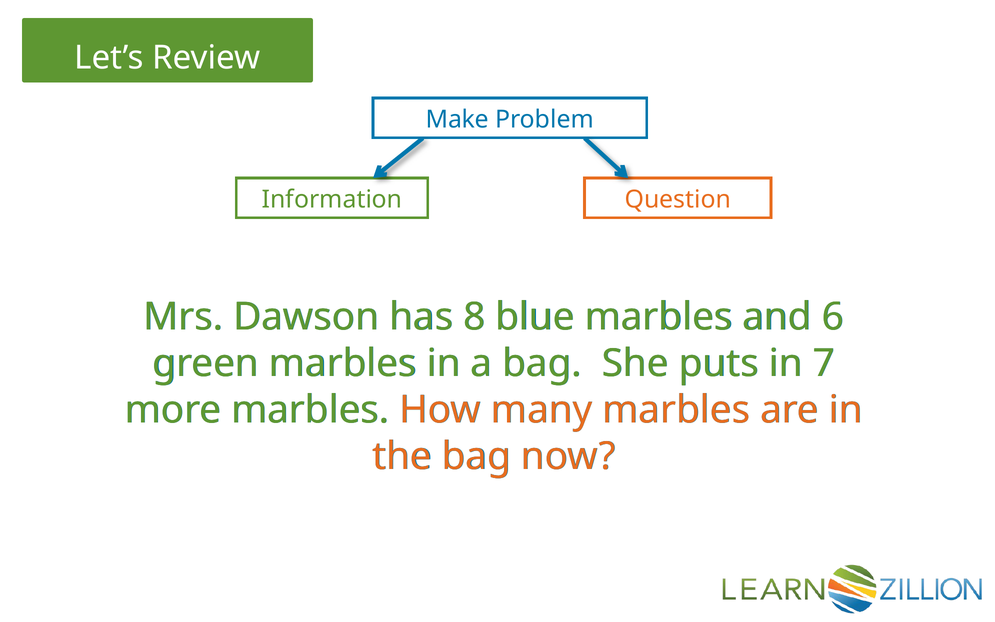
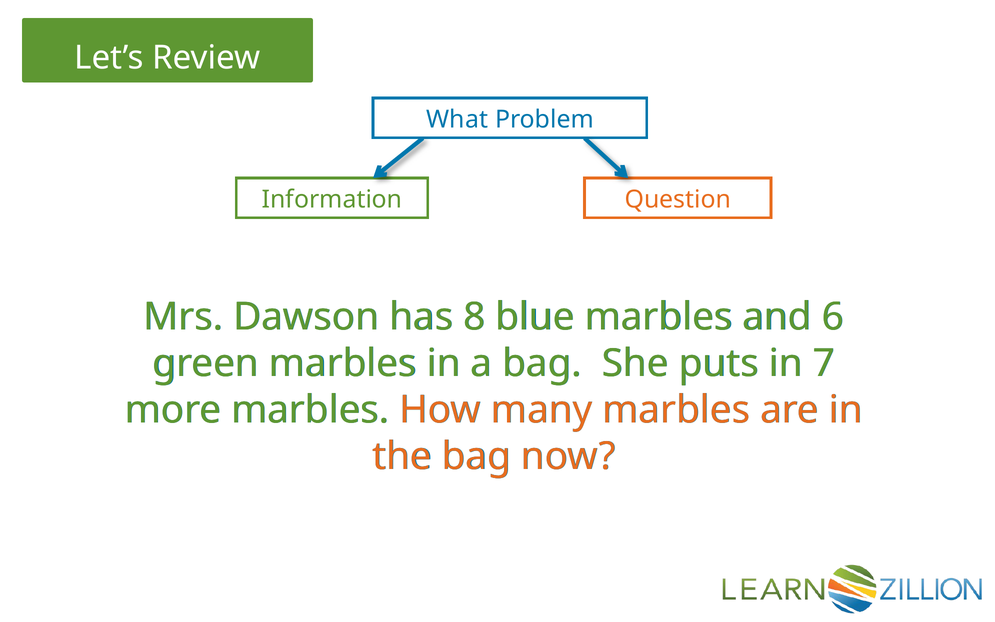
Make: Make -> What
